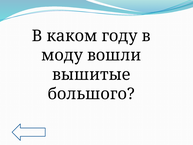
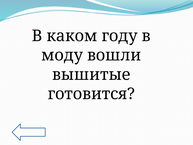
большого: большого -> готовится
